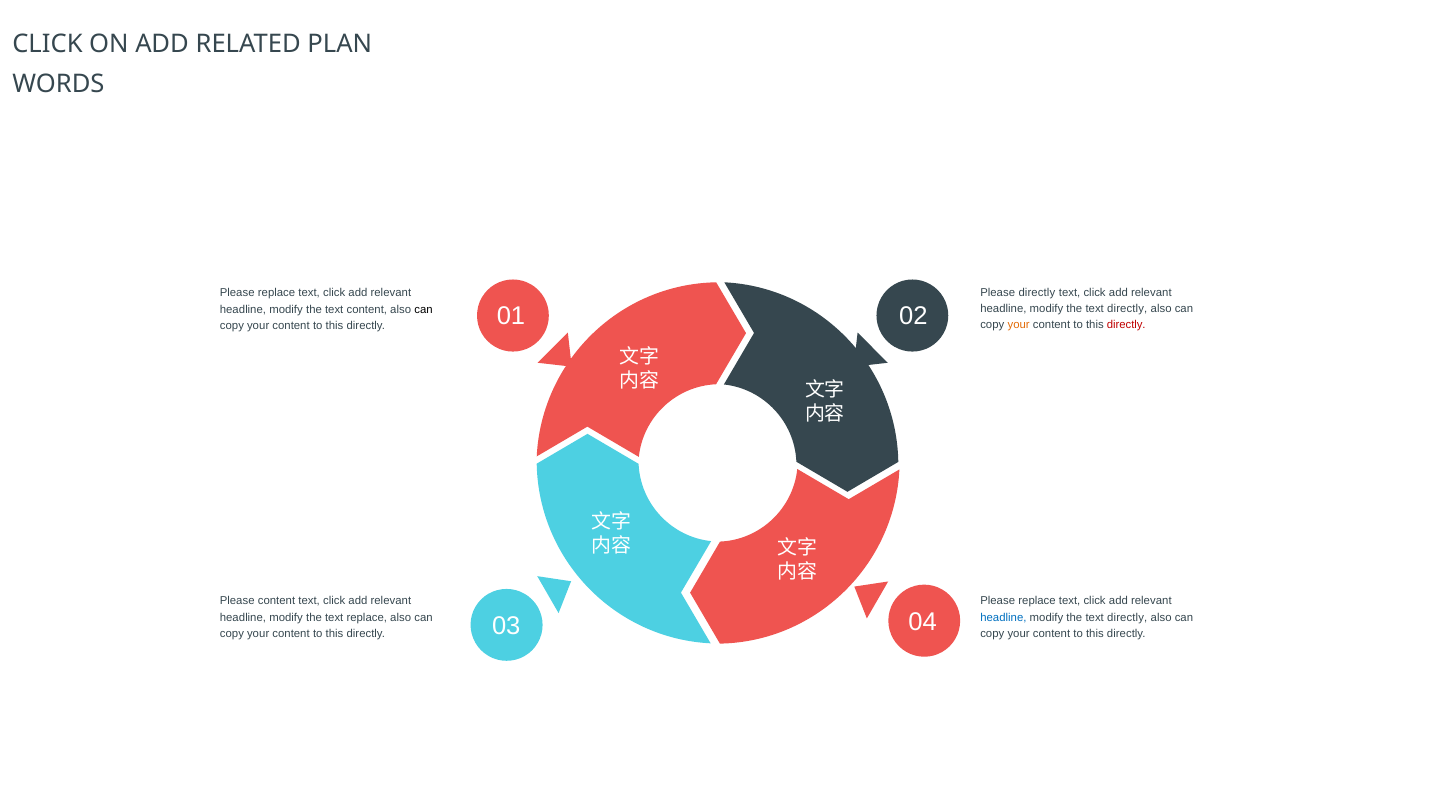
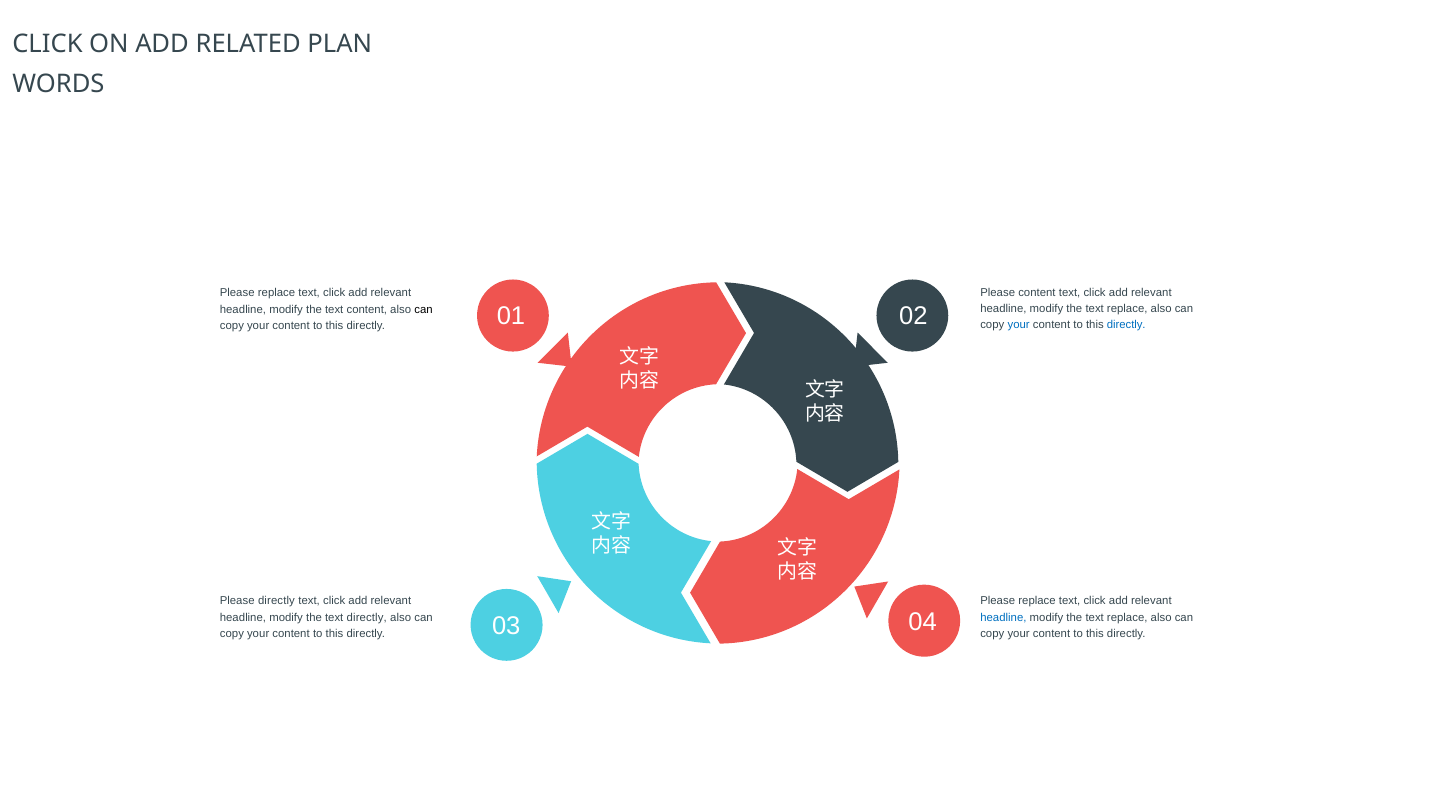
Please directly: directly -> content
directly at (1127, 309): directly -> replace
your at (1019, 325) colour: orange -> blue
directly at (1126, 325) colour: red -> blue
Please content: content -> directly
text replace: replace -> directly
directly at (1127, 617): directly -> replace
